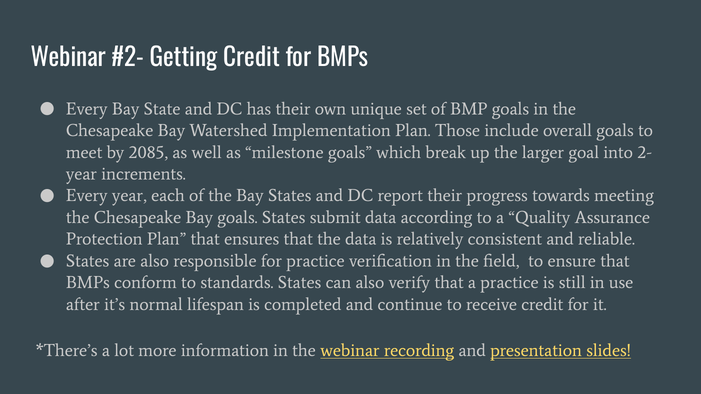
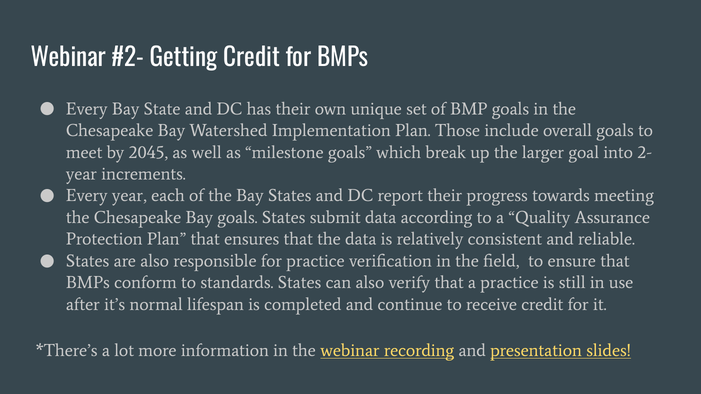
2085: 2085 -> 2045
